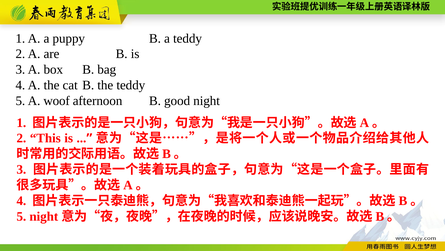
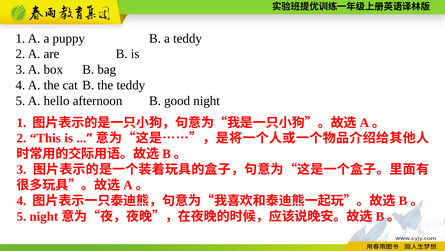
woof: woof -> hello
